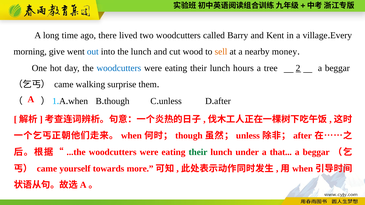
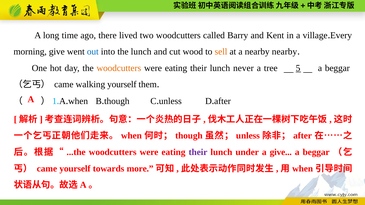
nearby money: money -> nearby
woodcutters at (119, 68) colour: blue -> orange
hours: hours -> never
2: 2 -> 5
walking surprise: surprise -> yourself
their at (198, 152) colour: green -> purple
a that: that -> give
